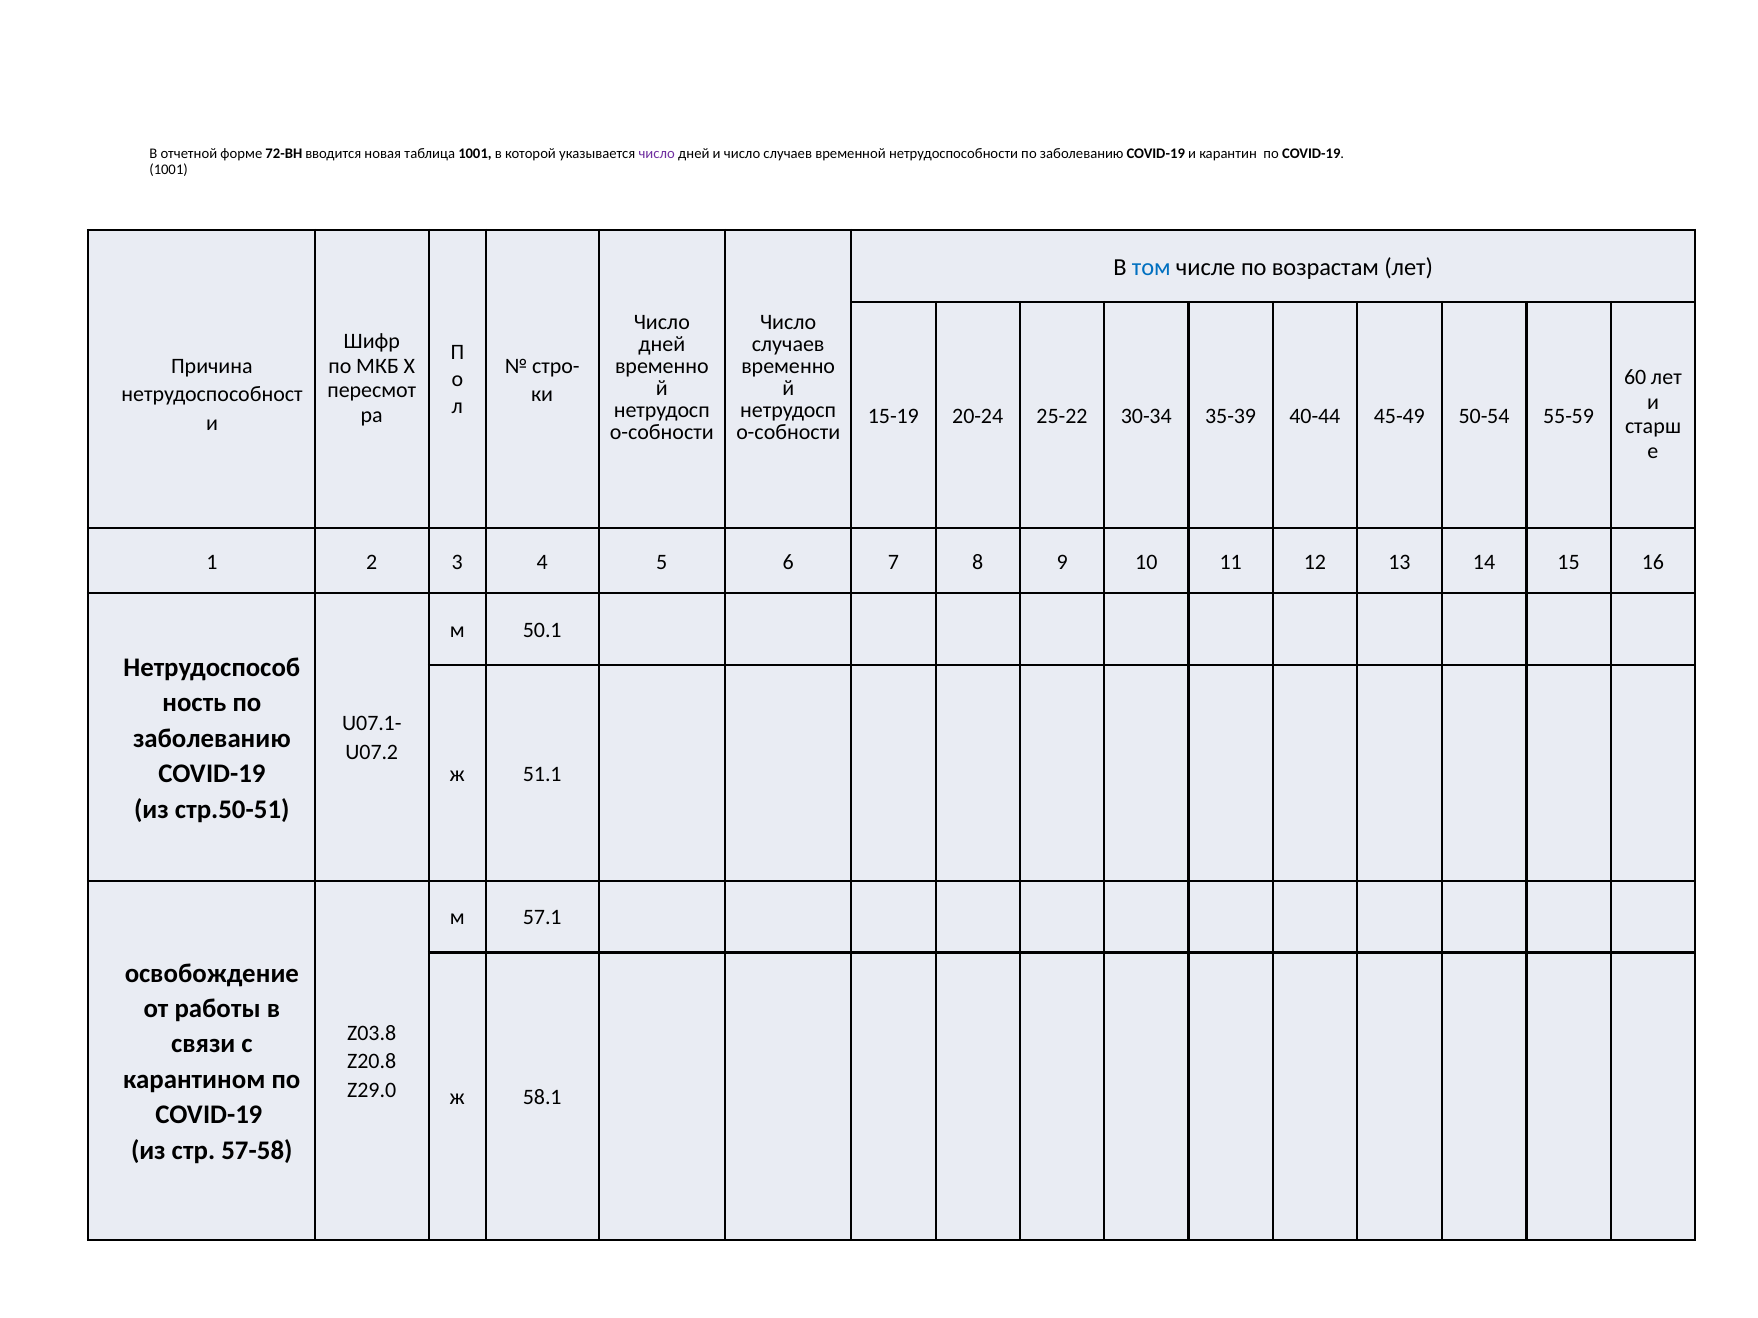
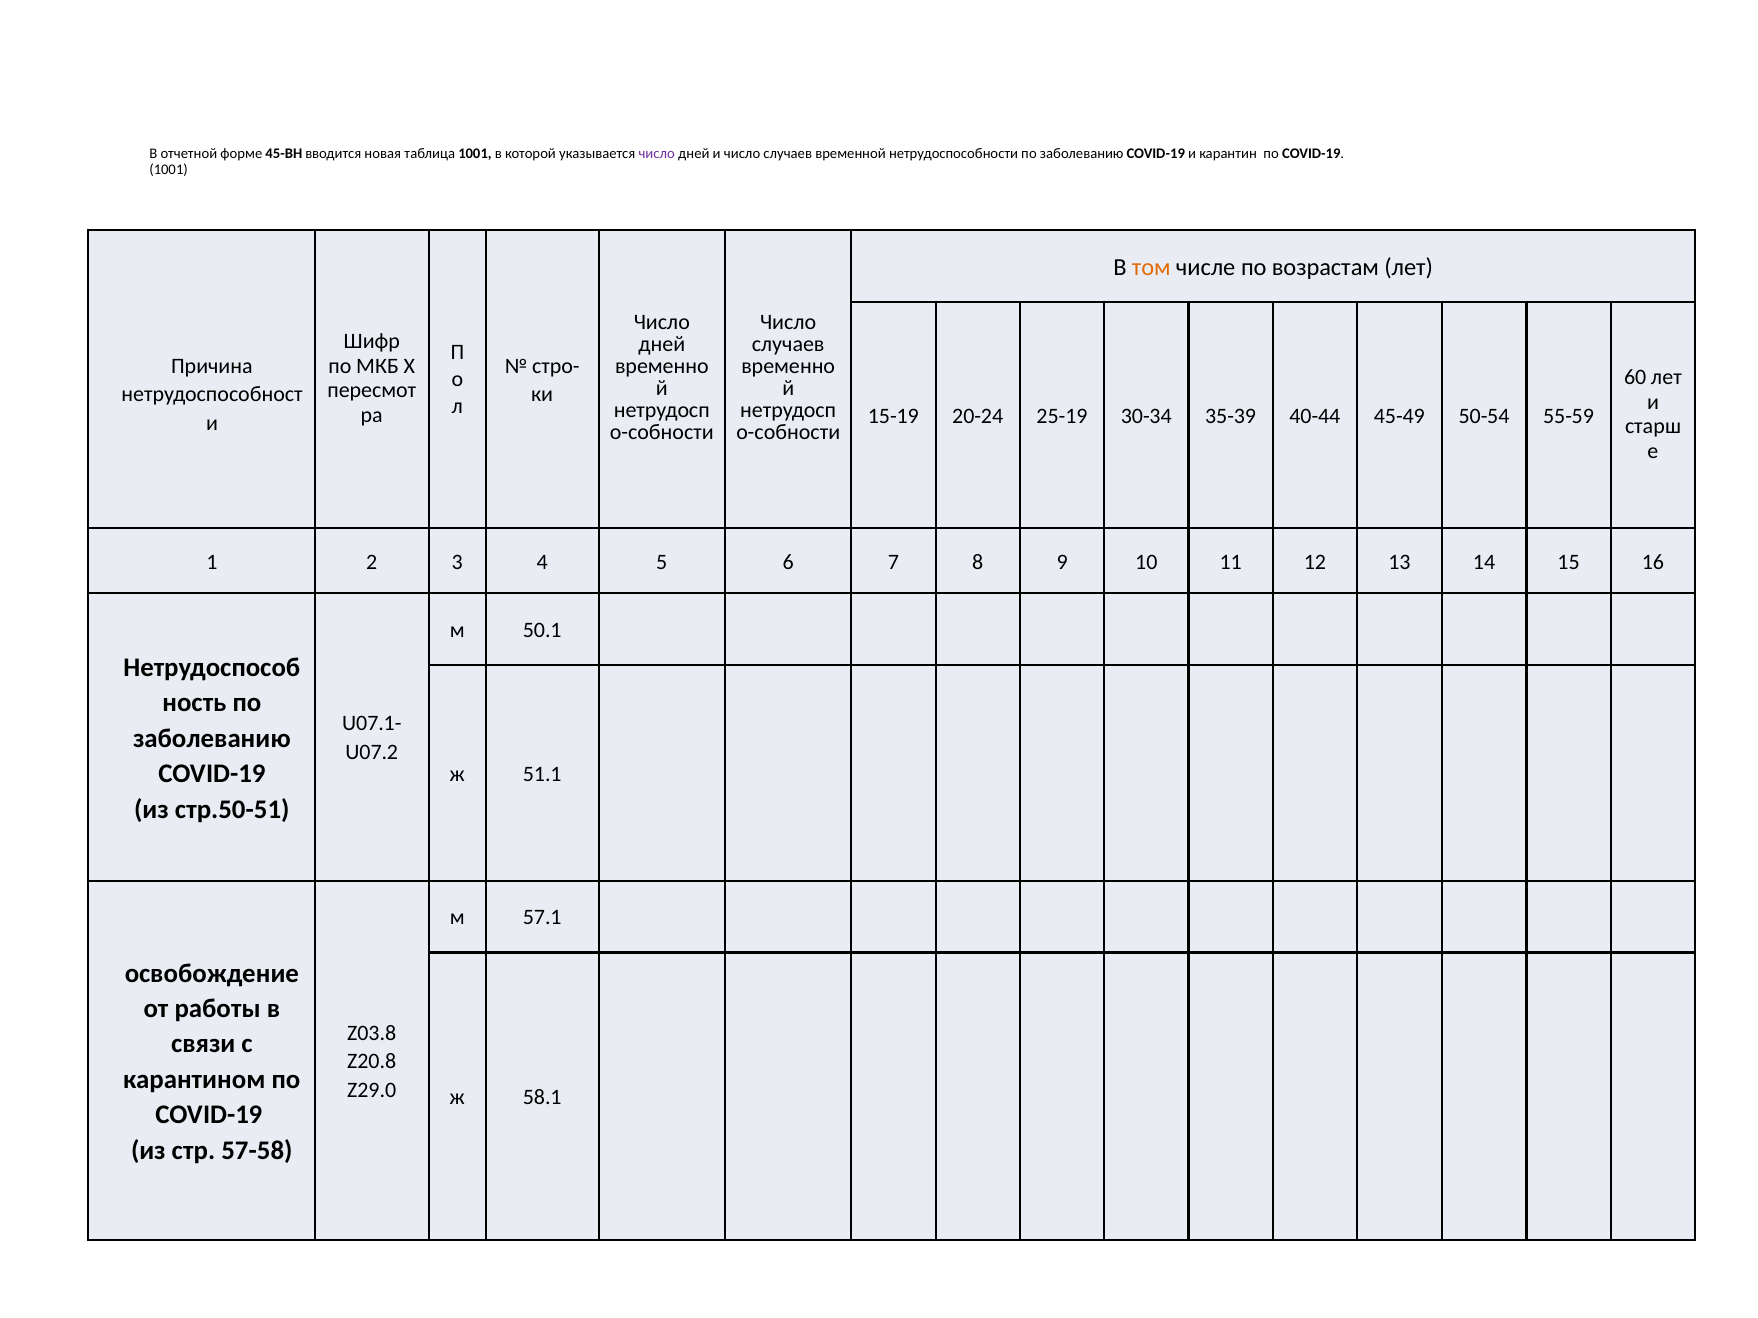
72-ВН: 72-ВН -> 45-ВН
том colour: blue -> orange
25-22: 25-22 -> 25-19
